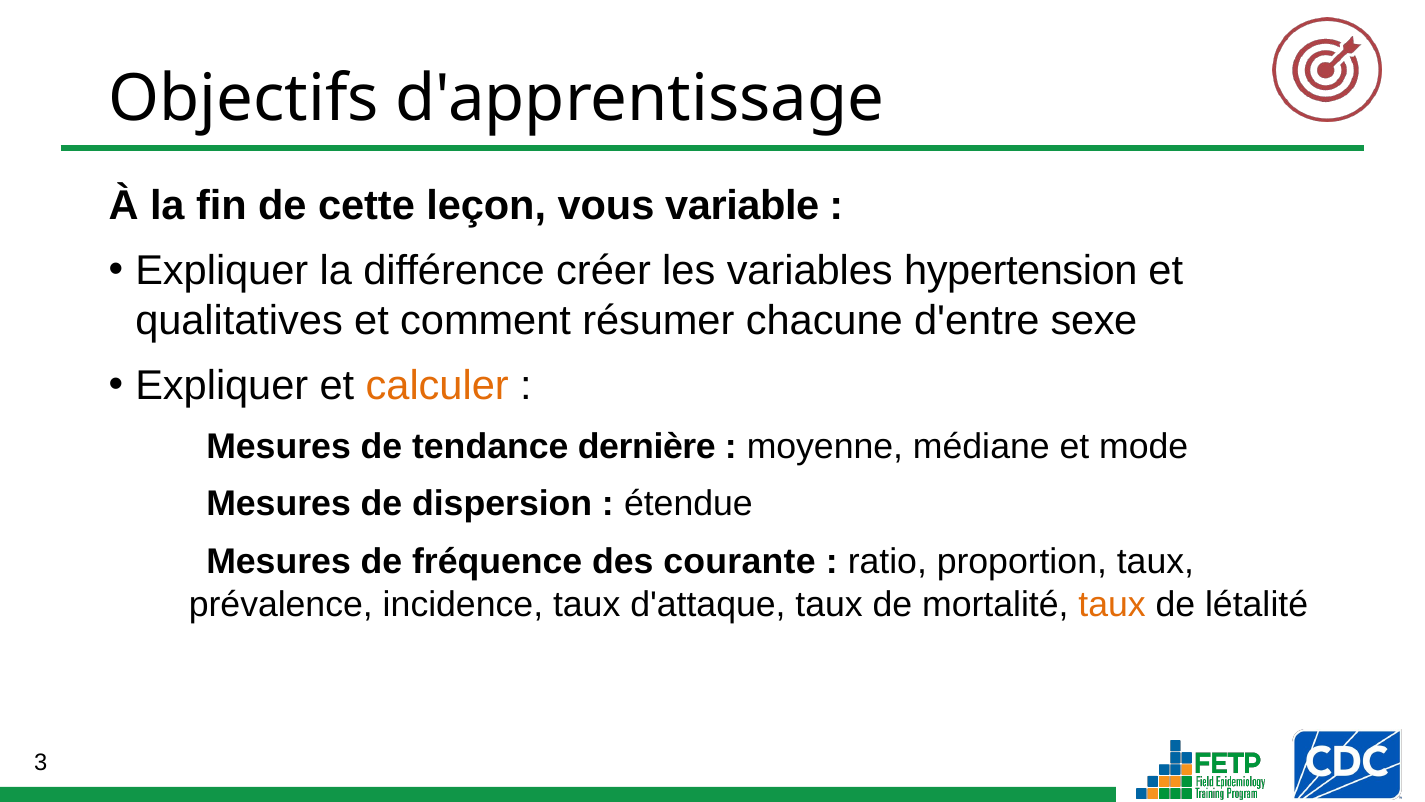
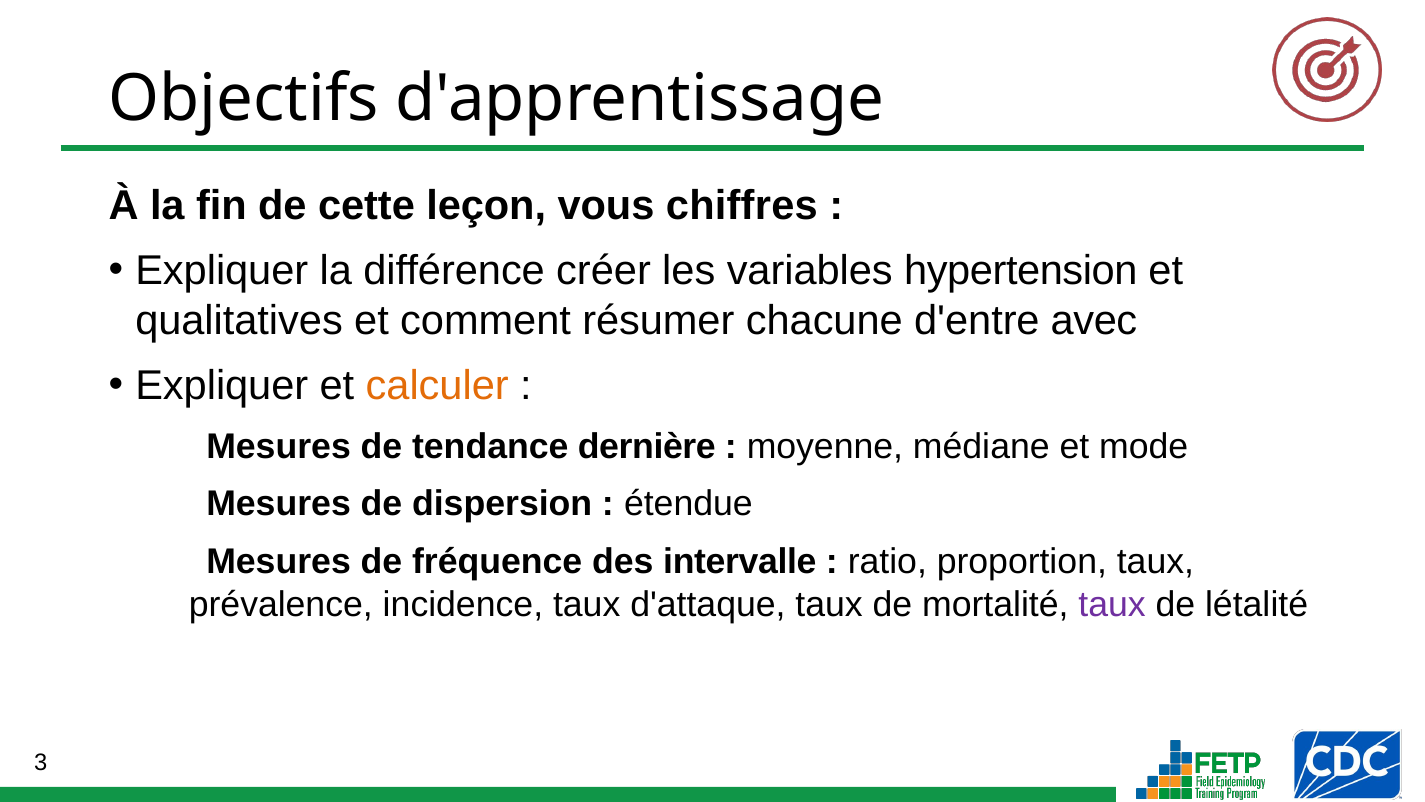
variable: variable -> chiffres
sexe: sexe -> avec
courante: courante -> intervalle
taux at (1112, 604) colour: orange -> purple
